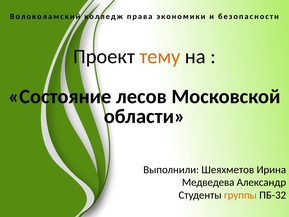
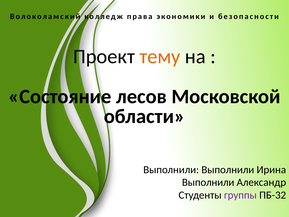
Выполнили Шеяхметов: Шеяхметов -> Выполнили
Медведева at (208, 182): Медведева -> Выполнили
группы colour: orange -> purple
